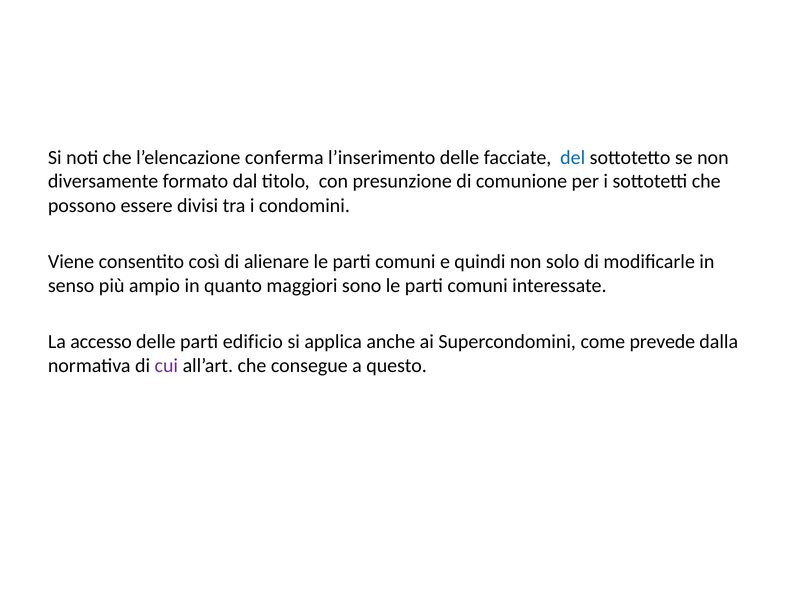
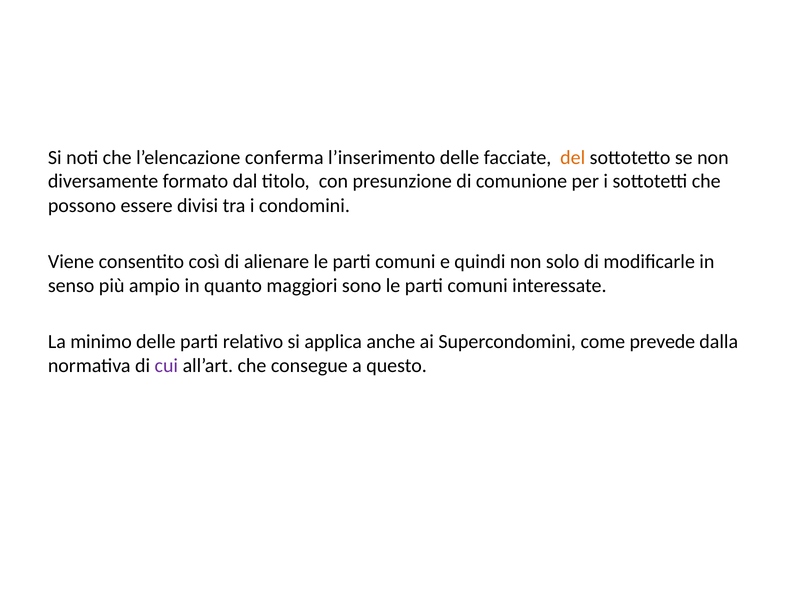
del colour: blue -> orange
accesso: accesso -> minimo
edificio: edificio -> relativo
